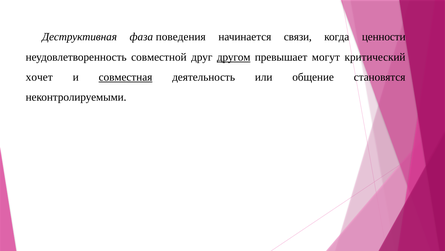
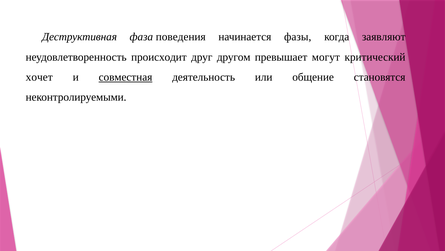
связи: связи -> фазы
ценности: ценности -> заявляют
совместной: совместной -> происходит
другом underline: present -> none
